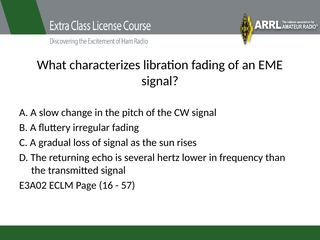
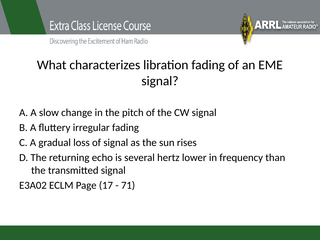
16: 16 -> 17
57: 57 -> 71
